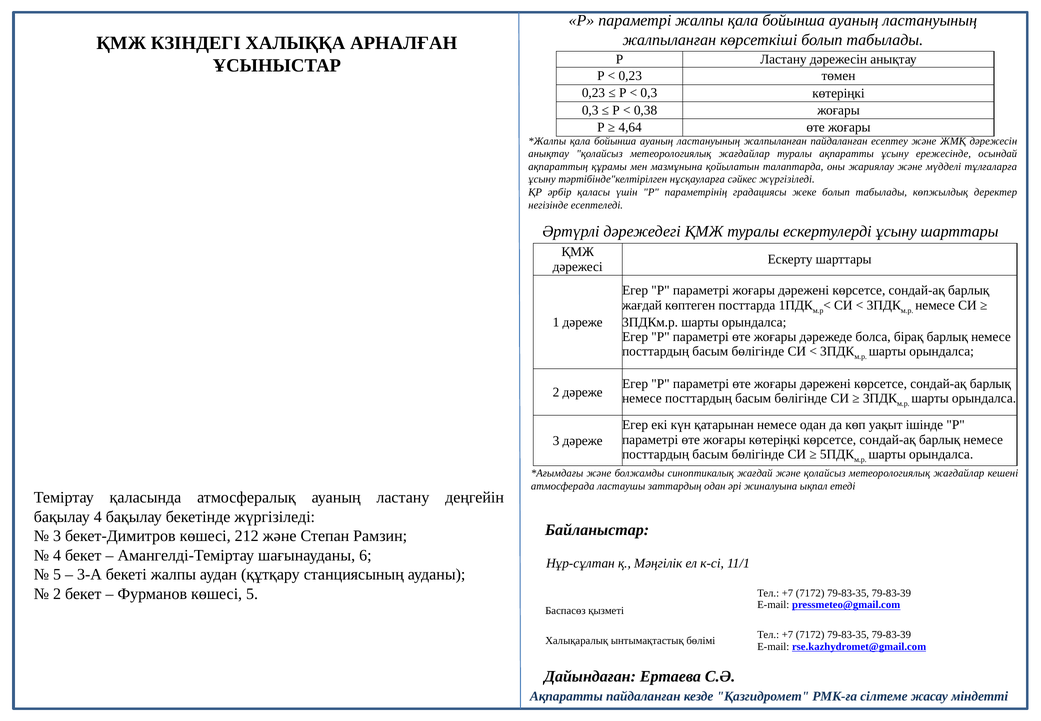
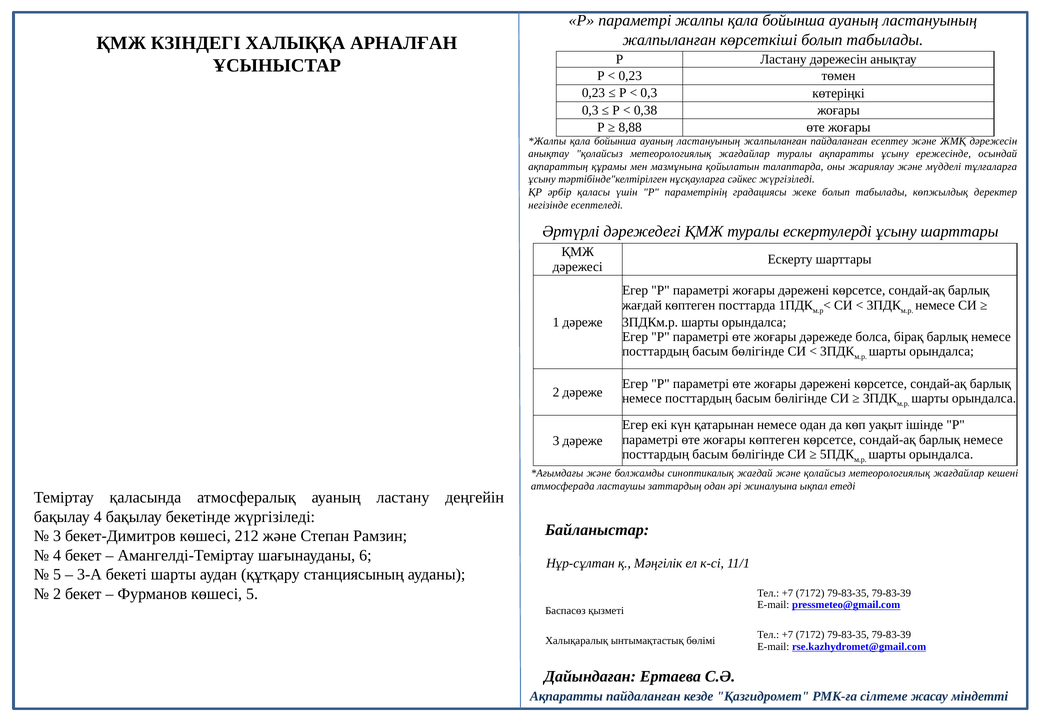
4,64: 4,64 -> 8,88
жоғары көтеріңкі: көтеріңкі -> көптеген
бекеті жалпы: жалпы -> шарты
